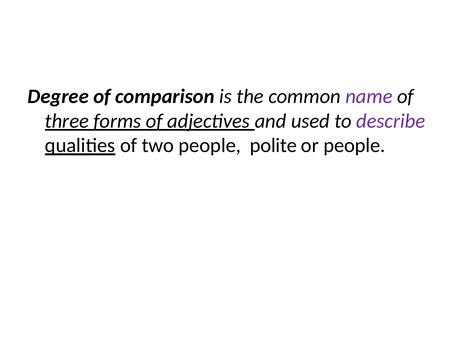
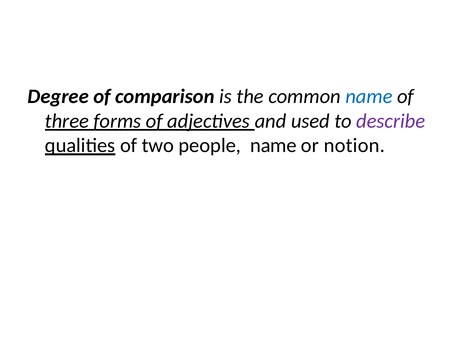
name at (369, 97) colour: purple -> blue
people polite: polite -> name
or people: people -> notion
